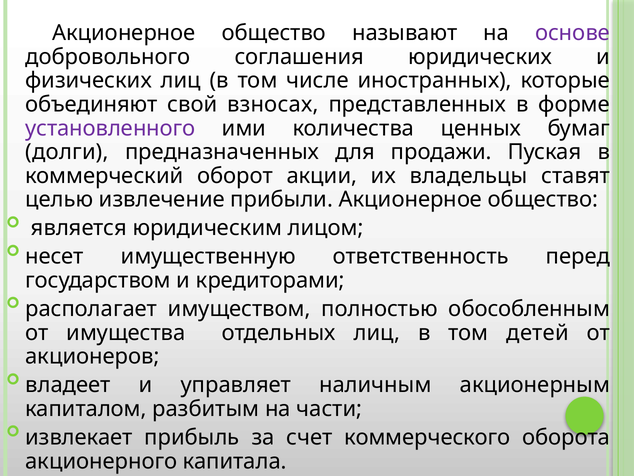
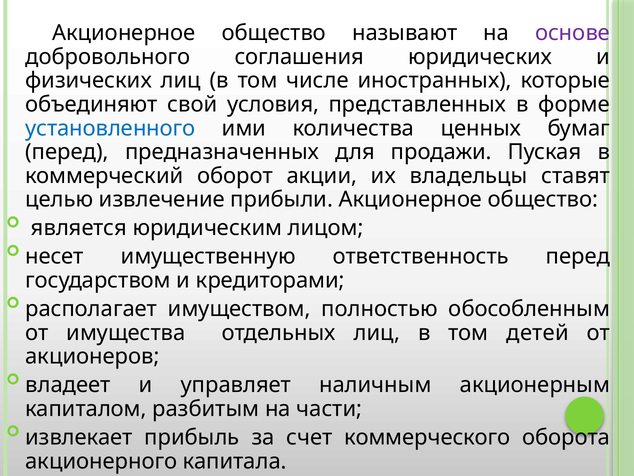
взносах: взносах -> условия
установленного colour: purple -> blue
долги at (67, 152): долги -> перед
